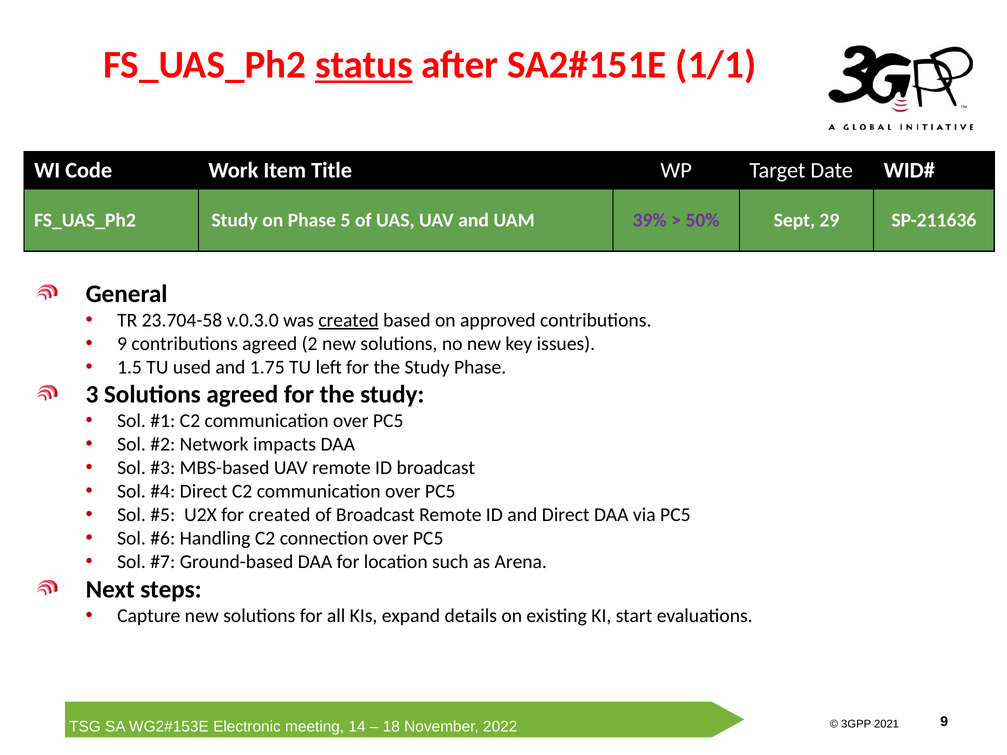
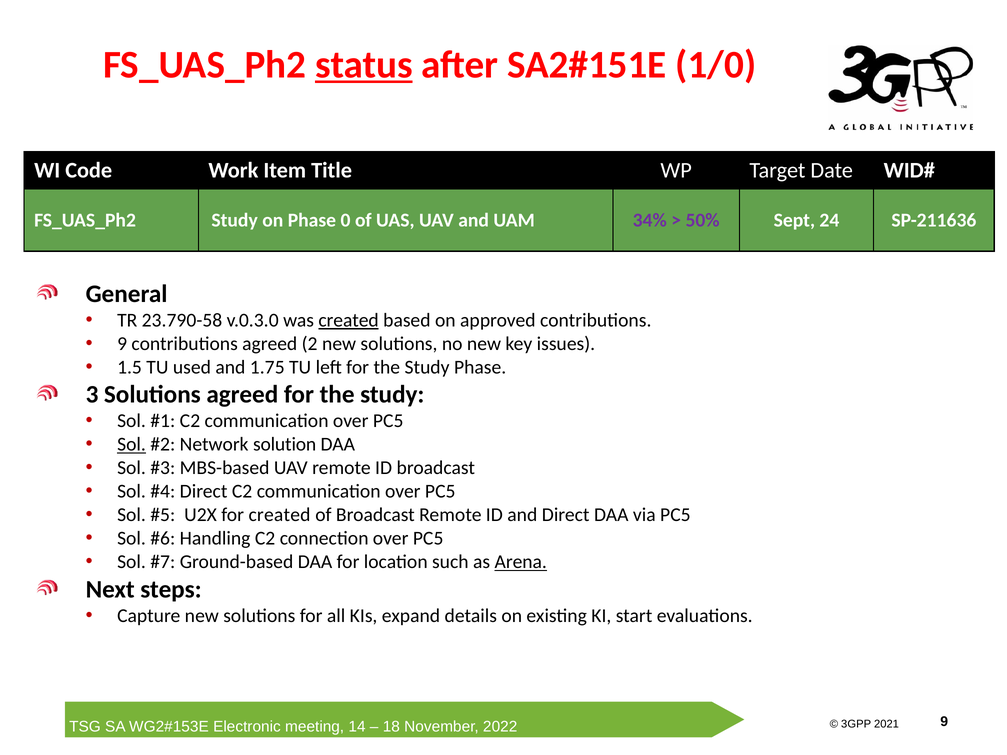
1/1: 1/1 -> 1/0
5: 5 -> 0
39%: 39% -> 34%
29: 29 -> 24
23.704-58: 23.704-58 -> 23.790-58
Sol at (132, 445) underline: none -> present
impacts: impacts -> solution
Arena underline: none -> present
